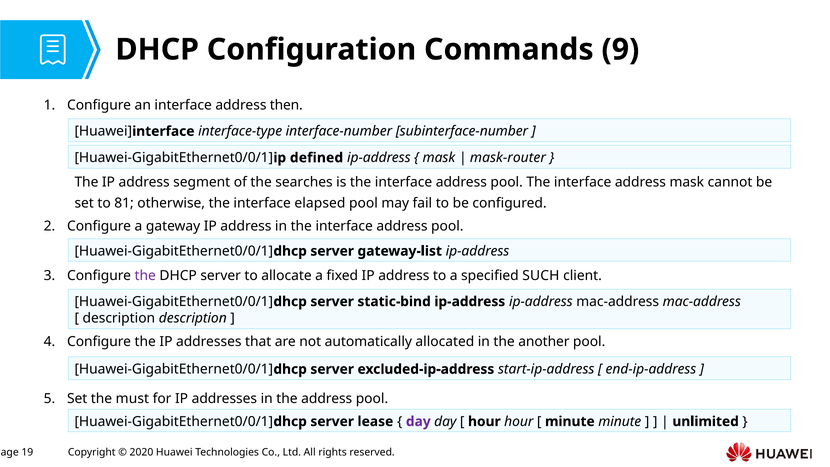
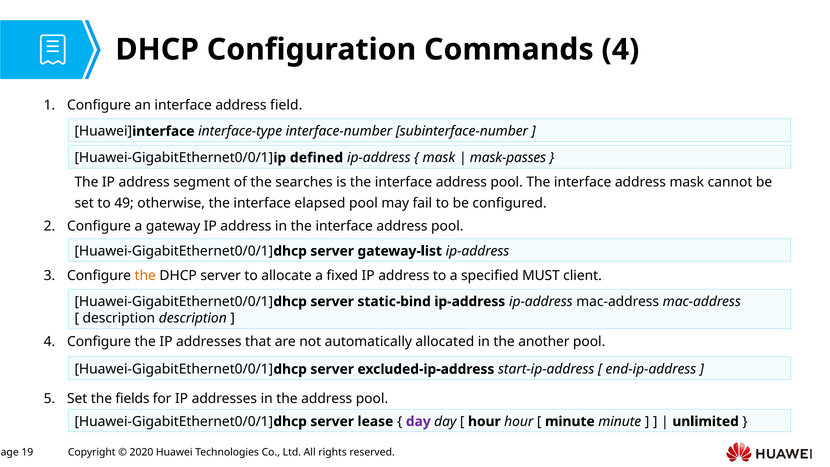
Commands 9: 9 -> 4
then: then -> field
mask-router: mask-router -> mask-passes
81: 81 -> 49
the at (145, 276) colour: purple -> orange
SUCH: SUCH -> MUST
must: must -> fields
